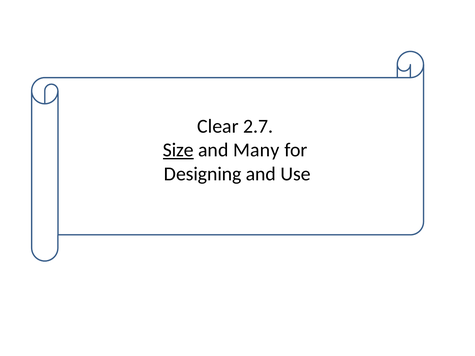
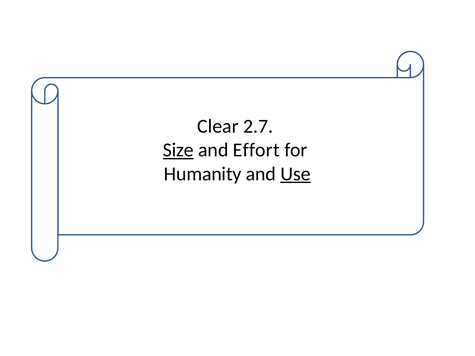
Many: Many -> Effort
Designing: Designing -> Humanity
Use underline: none -> present
